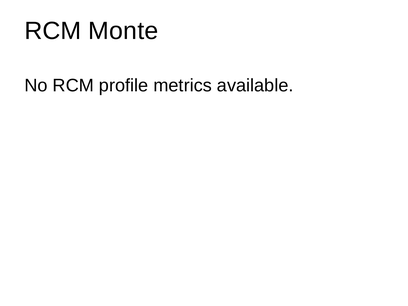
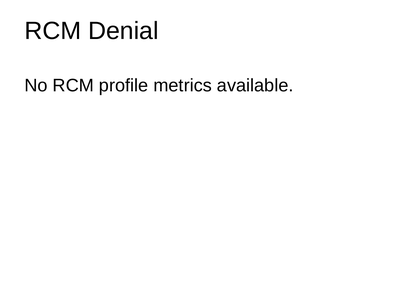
Monte: Monte -> Denial
